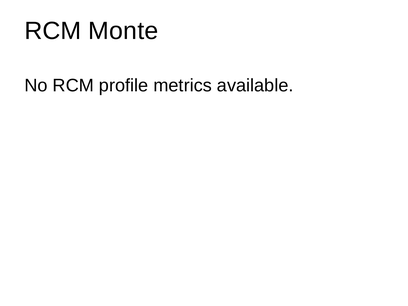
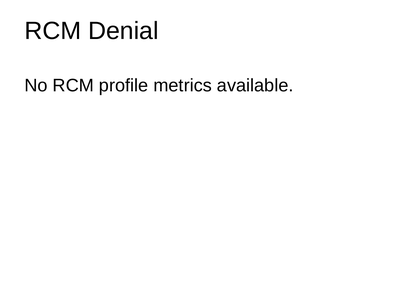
Monte: Monte -> Denial
